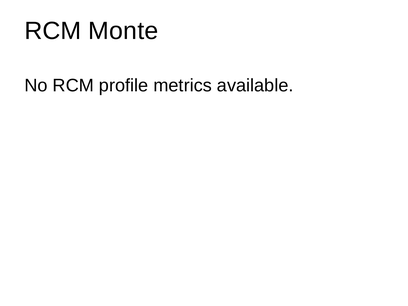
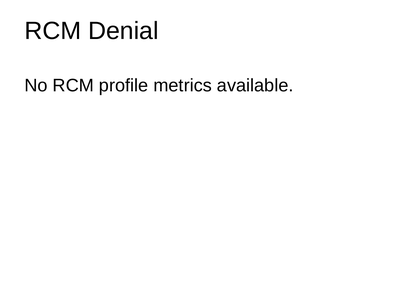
Monte: Monte -> Denial
